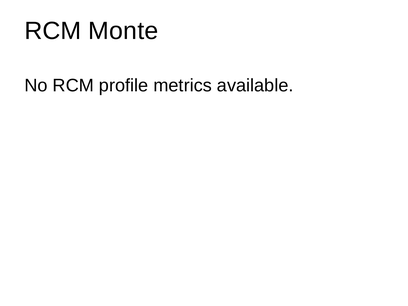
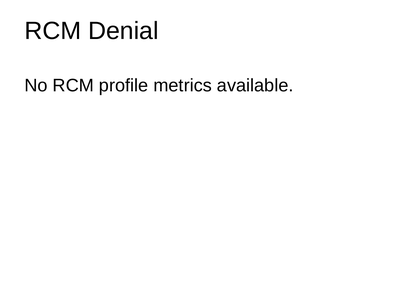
Monte: Monte -> Denial
